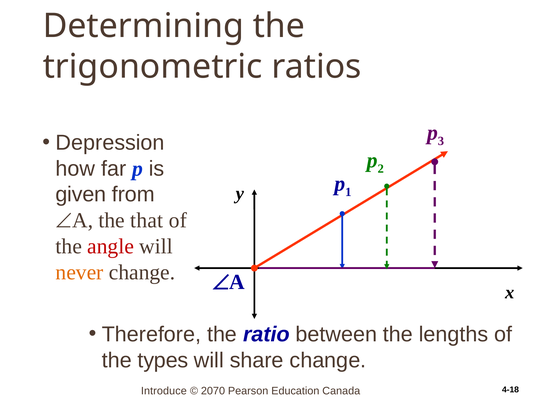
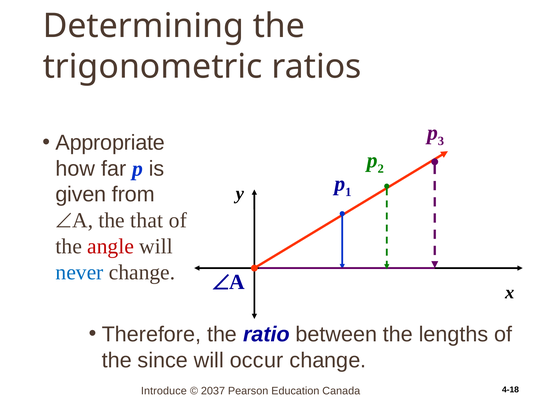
Depression: Depression -> Appropriate
never colour: orange -> blue
types: types -> since
share: share -> occur
2070: 2070 -> 2037
